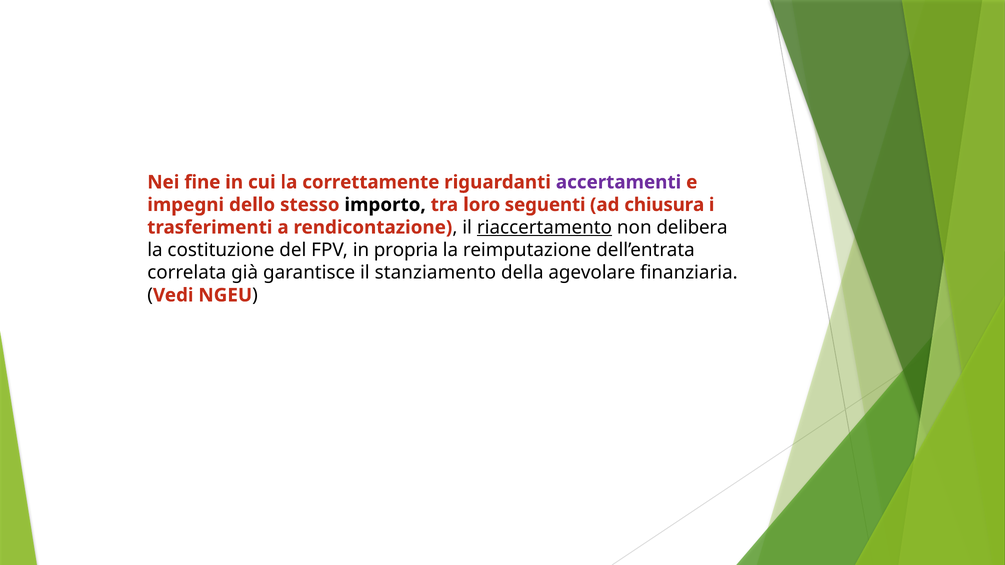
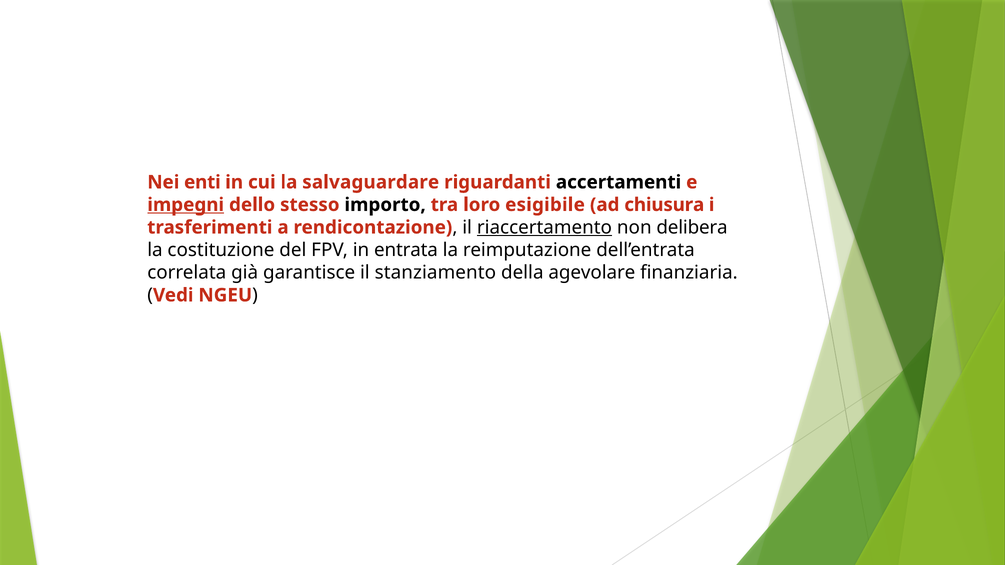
fine: fine -> enti
correttamente: correttamente -> salvaguardare
accertamenti colour: purple -> black
impegni underline: none -> present
seguenti: seguenti -> esigibile
propria: propria -> entrata
